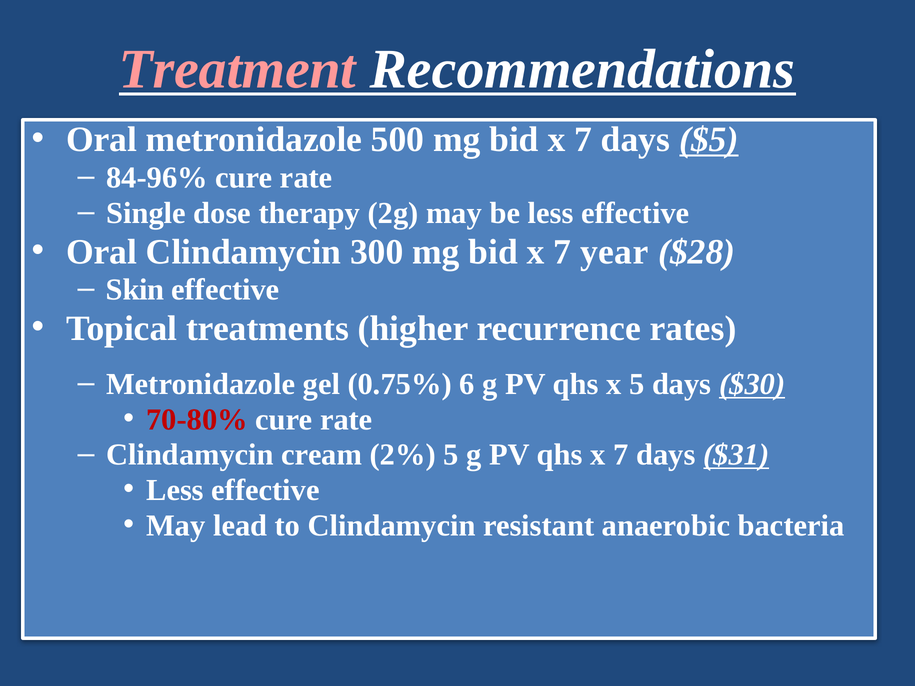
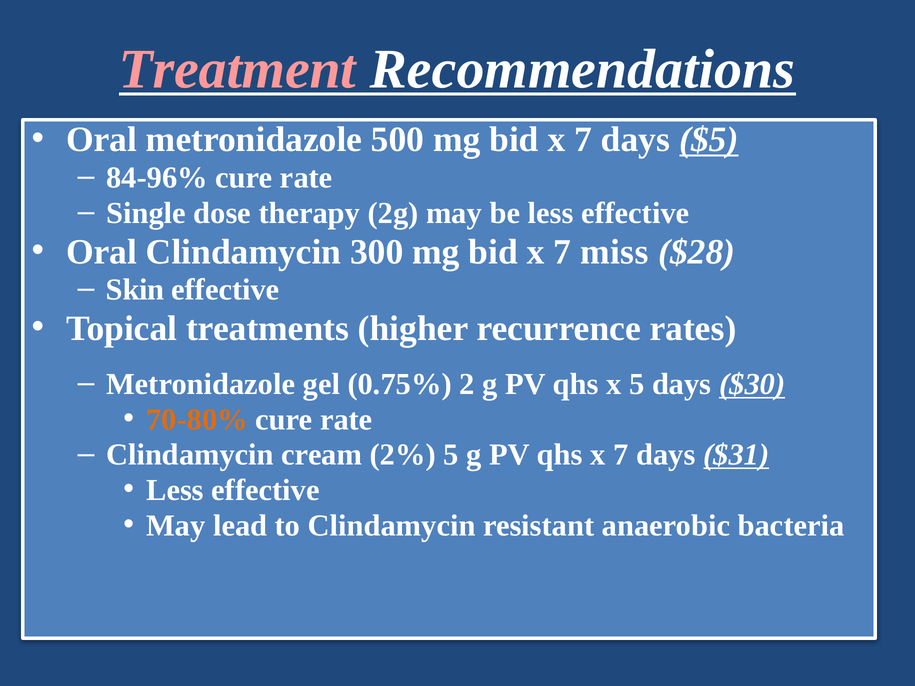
year: year -> miss
6: 6 -> 2
70-80% colour: red -> orange
